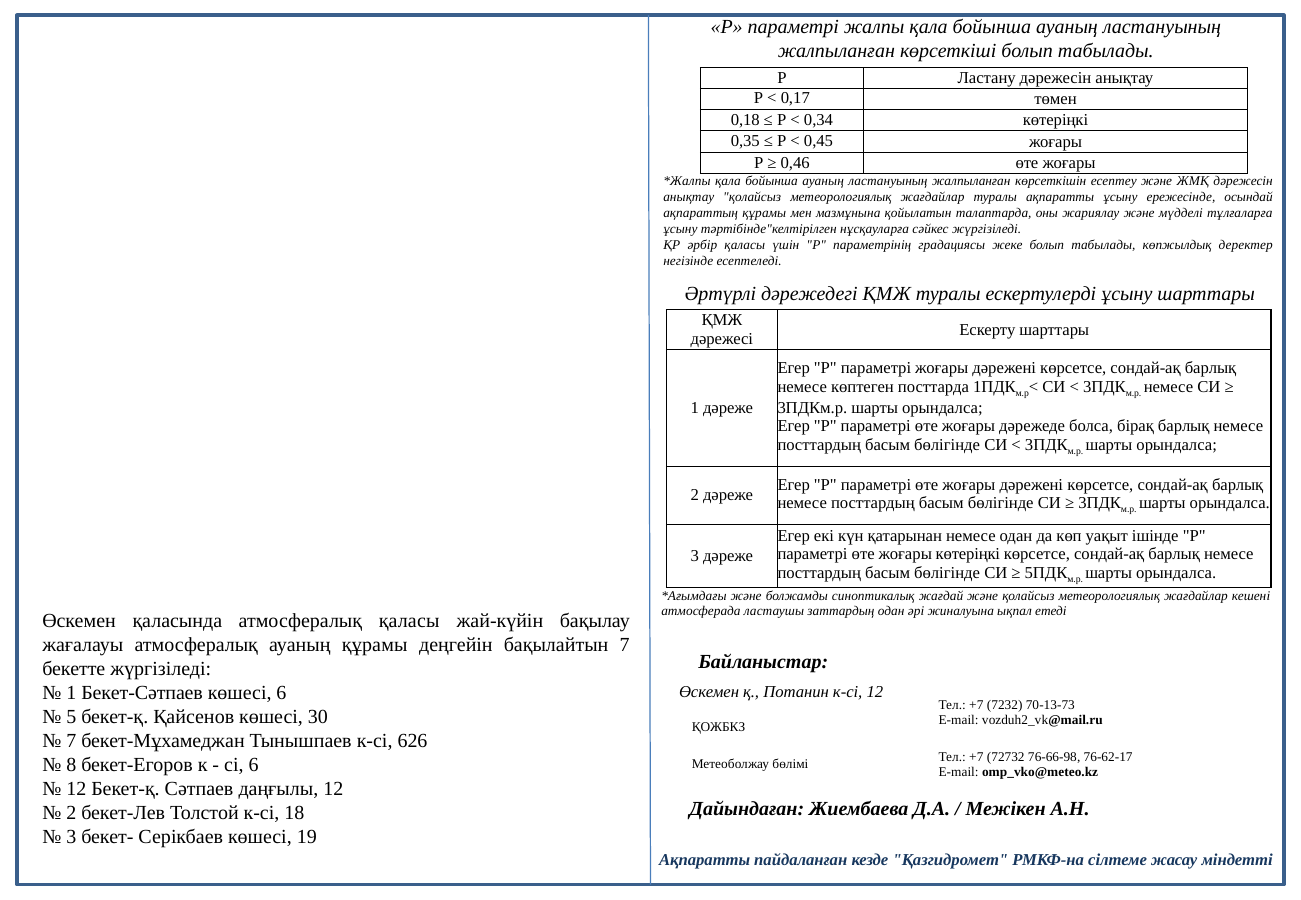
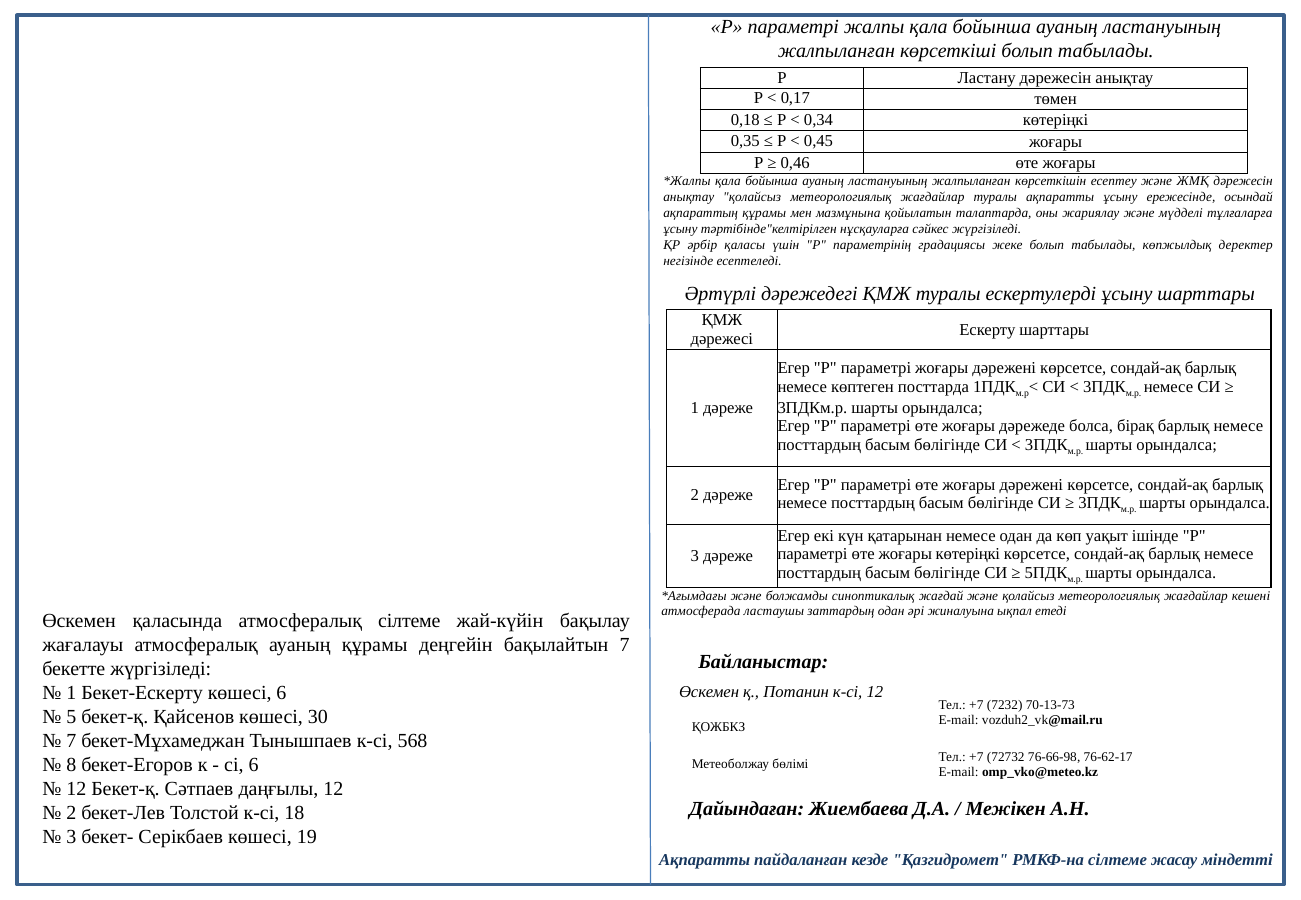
атмосфералық қаласы: қаласы -> сілтеме
Бекет-Сәтпаев: Бекет-Сәтпаев -> Бекет-Ескерту
626: 626 -> 568
